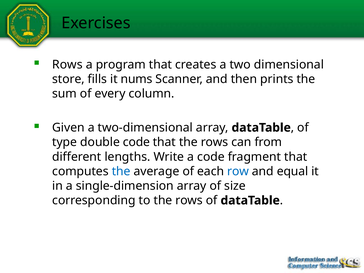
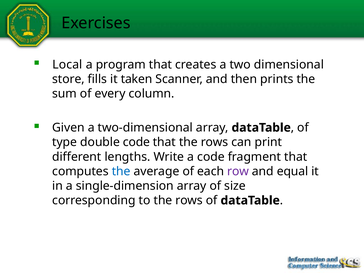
Rows at (67, 65): Rows -> Local
nums: nums -> taken
from: from -> print
row colour: blue -> purple
